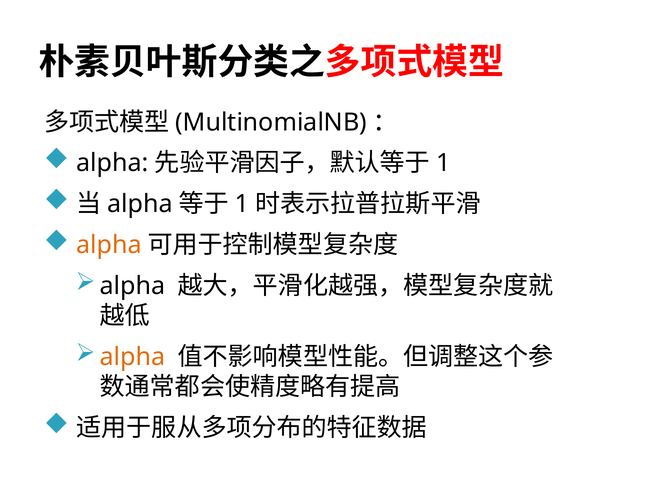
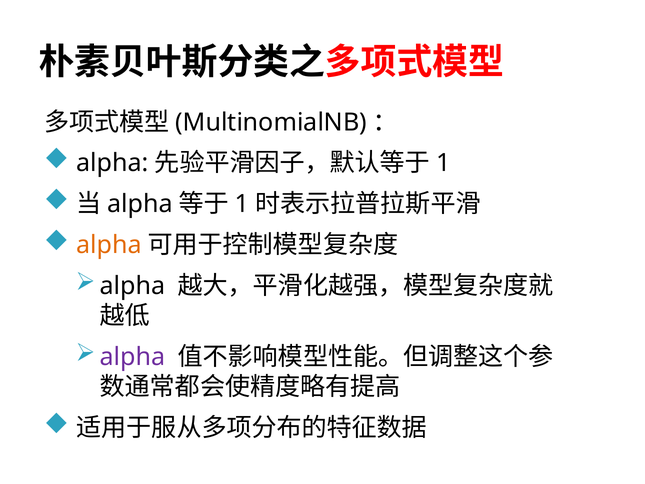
alpha at (133, 357) colour: orange -> purple
